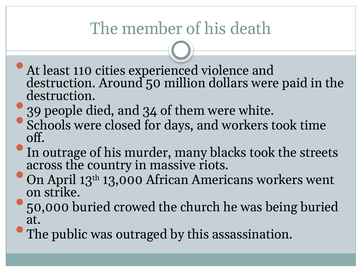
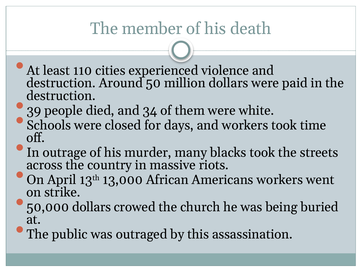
50,000 buried: buried -> dollars
